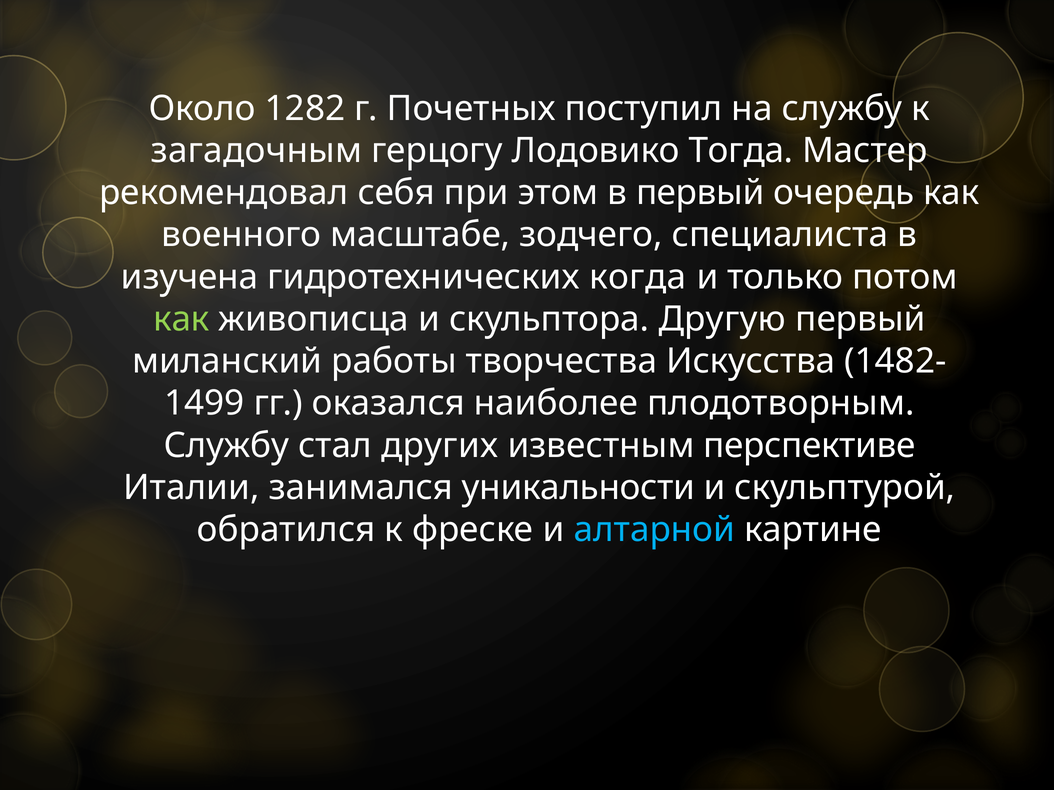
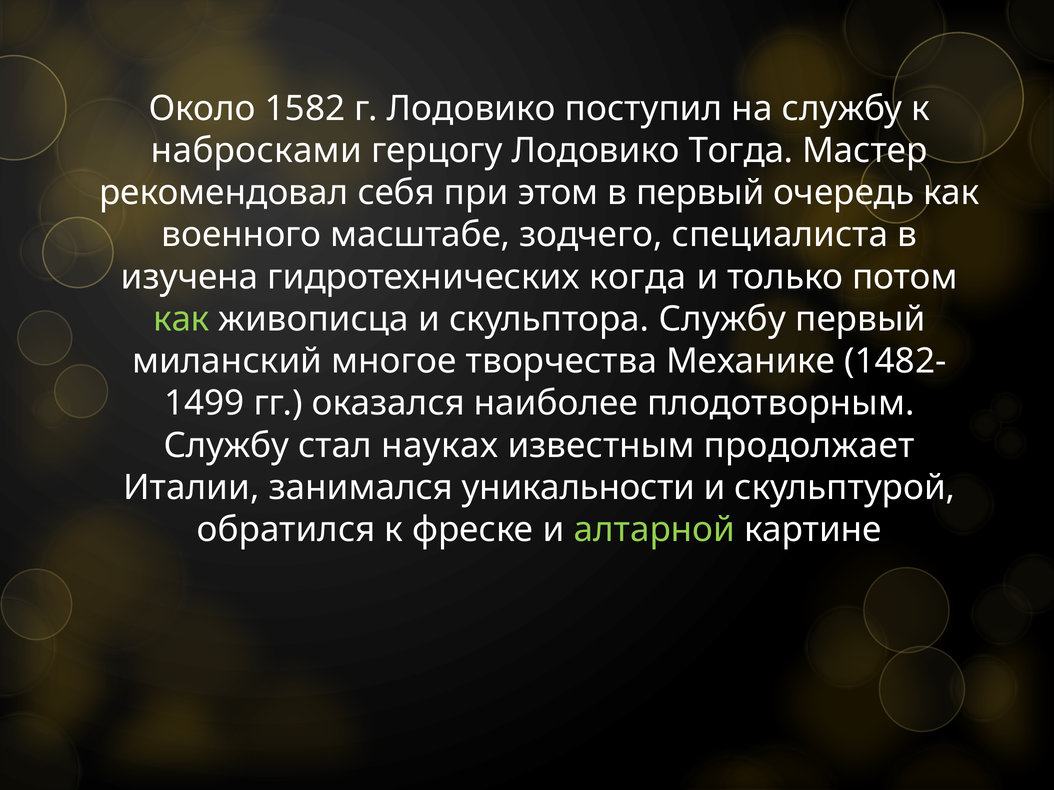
1282: 1282 -> 1582
г Почетных: Почетных -> Лодовико
загадочным: загадочным -> набросками
скульптора Другую: Другую -> Службу
работы: работы -> многое
Искусства: Искусства -> Механике
других: других -> науках
перспективе: перспективе -> продолжает
алтарной colour: light blue -> light green
